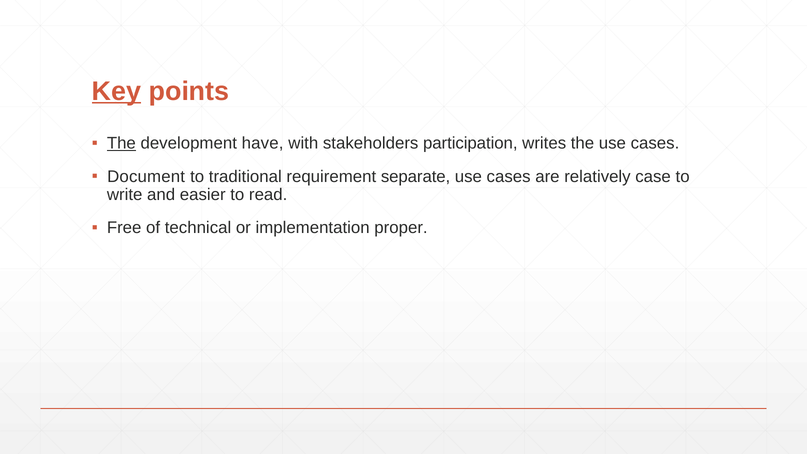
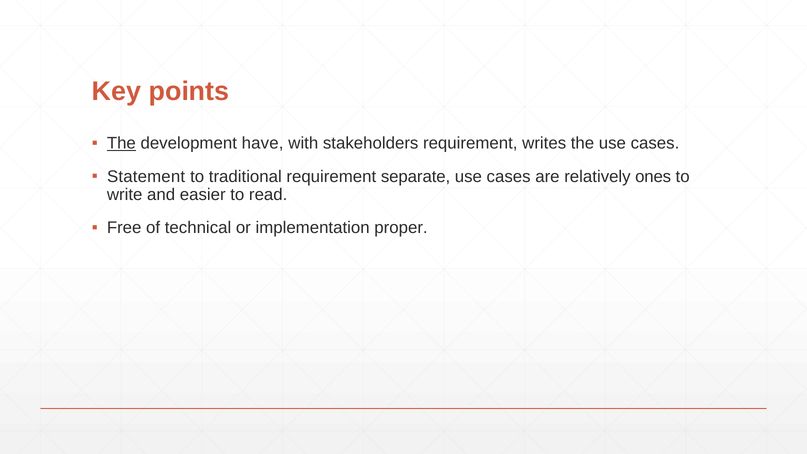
Key underline: present -> none
stakeholders participation: participation -> requirement
Document: Document -> Statement
case: case -> ones
